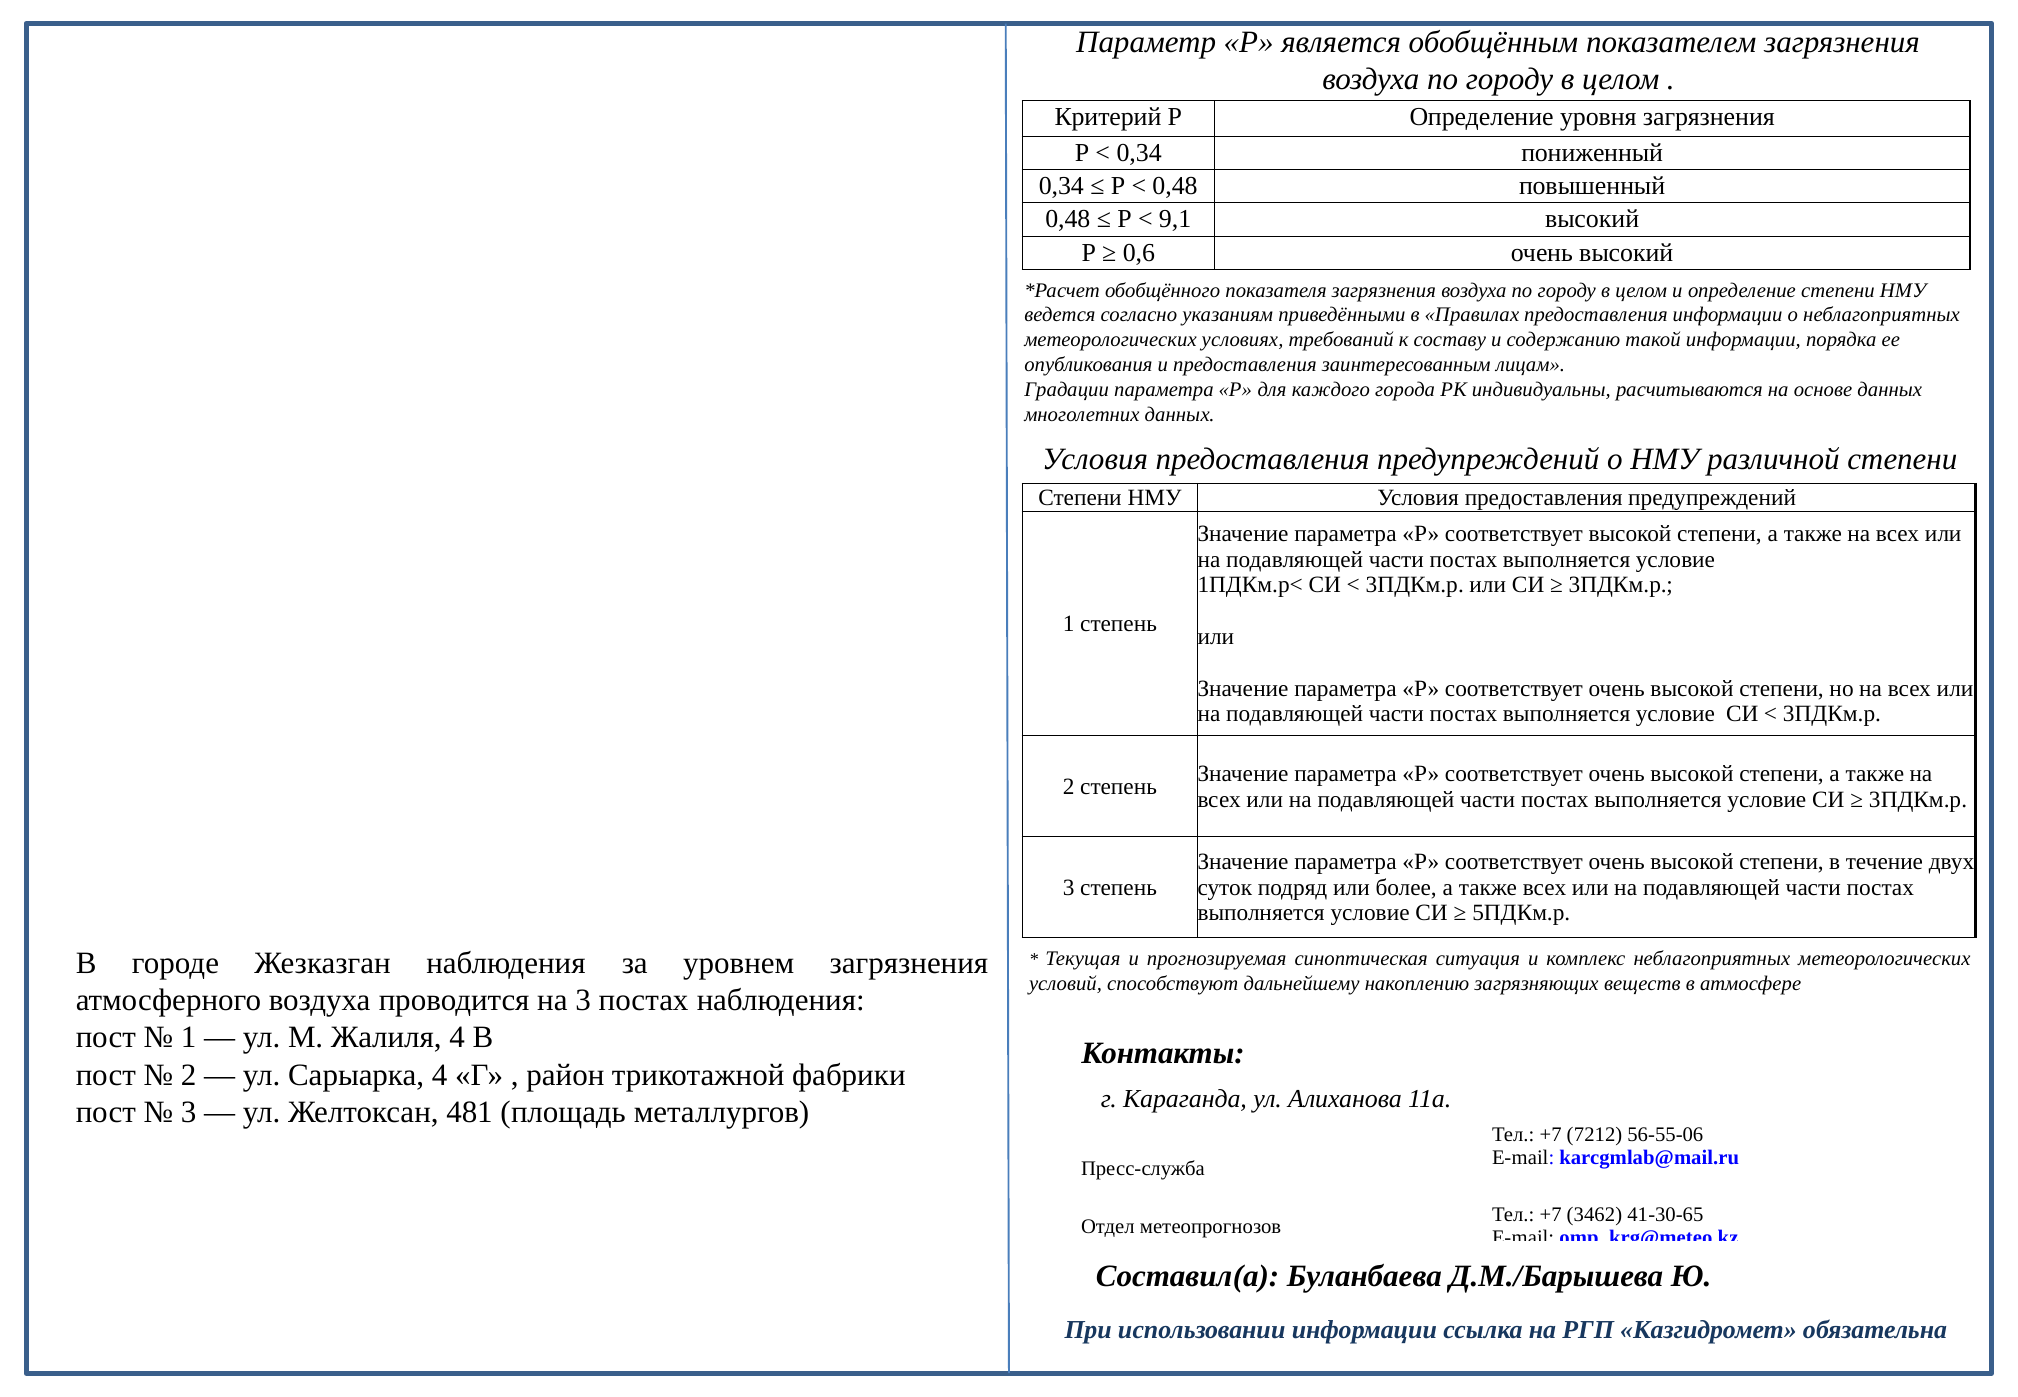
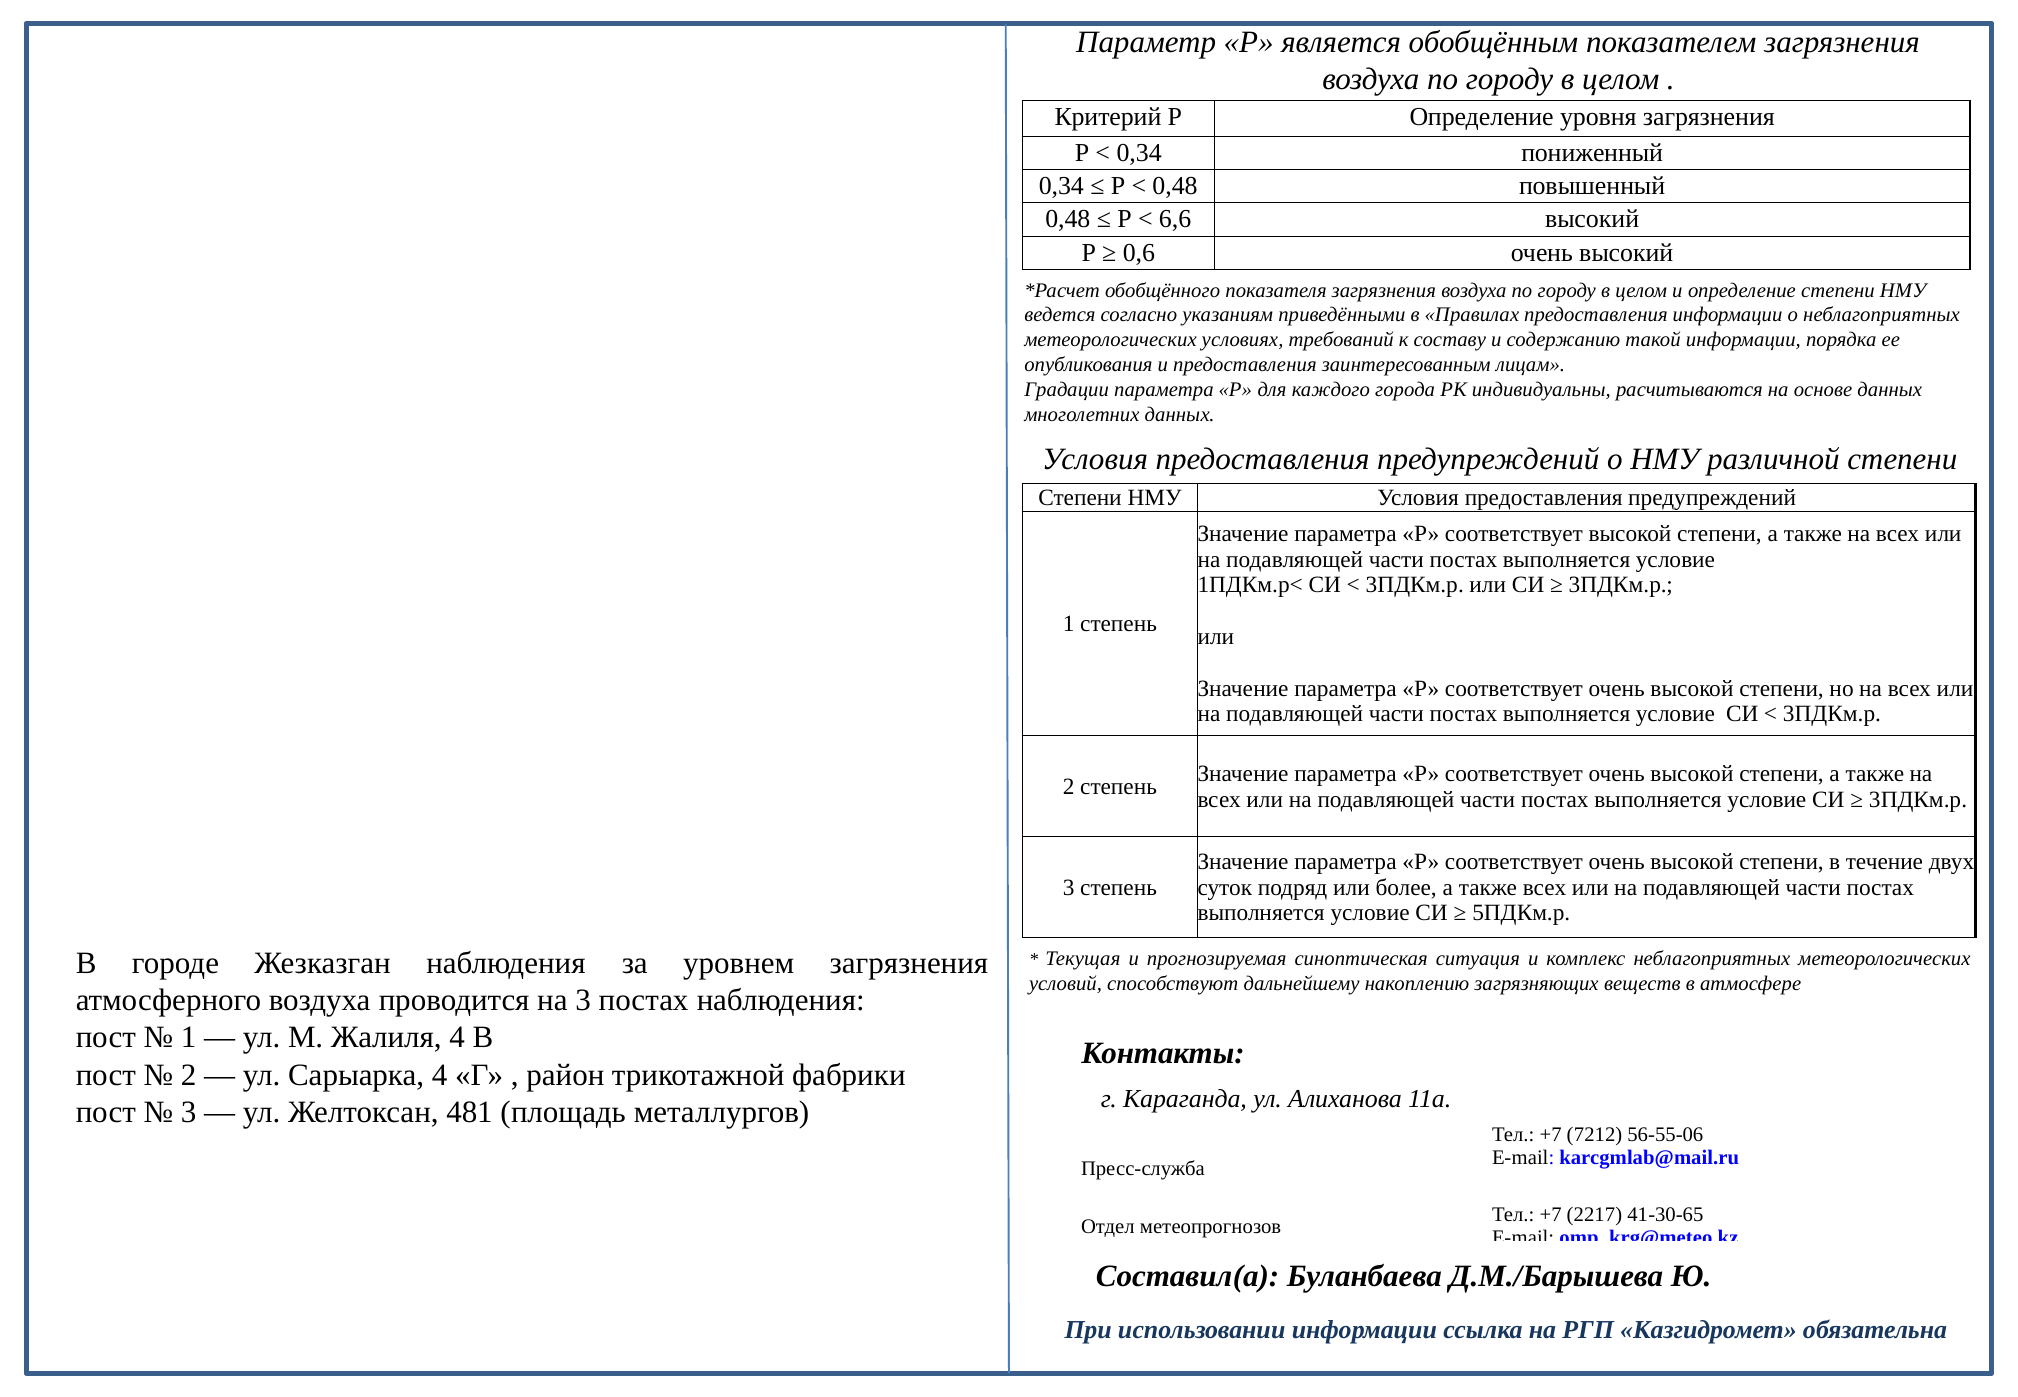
9,1: 9,1 -> 6,6
3462: 3462 -> 2217
